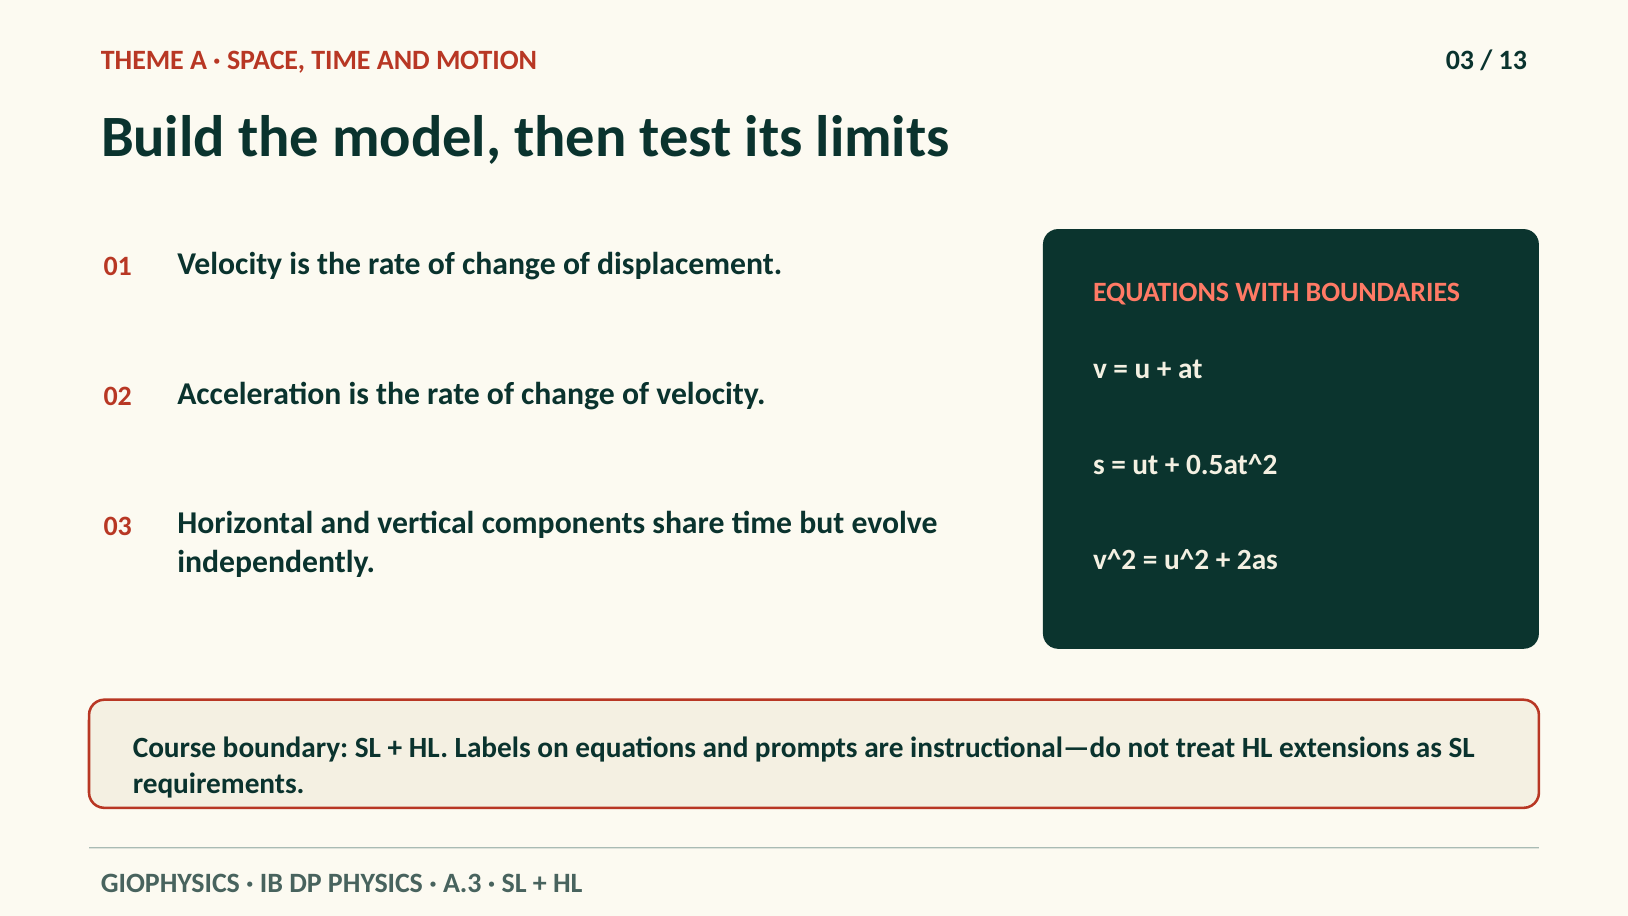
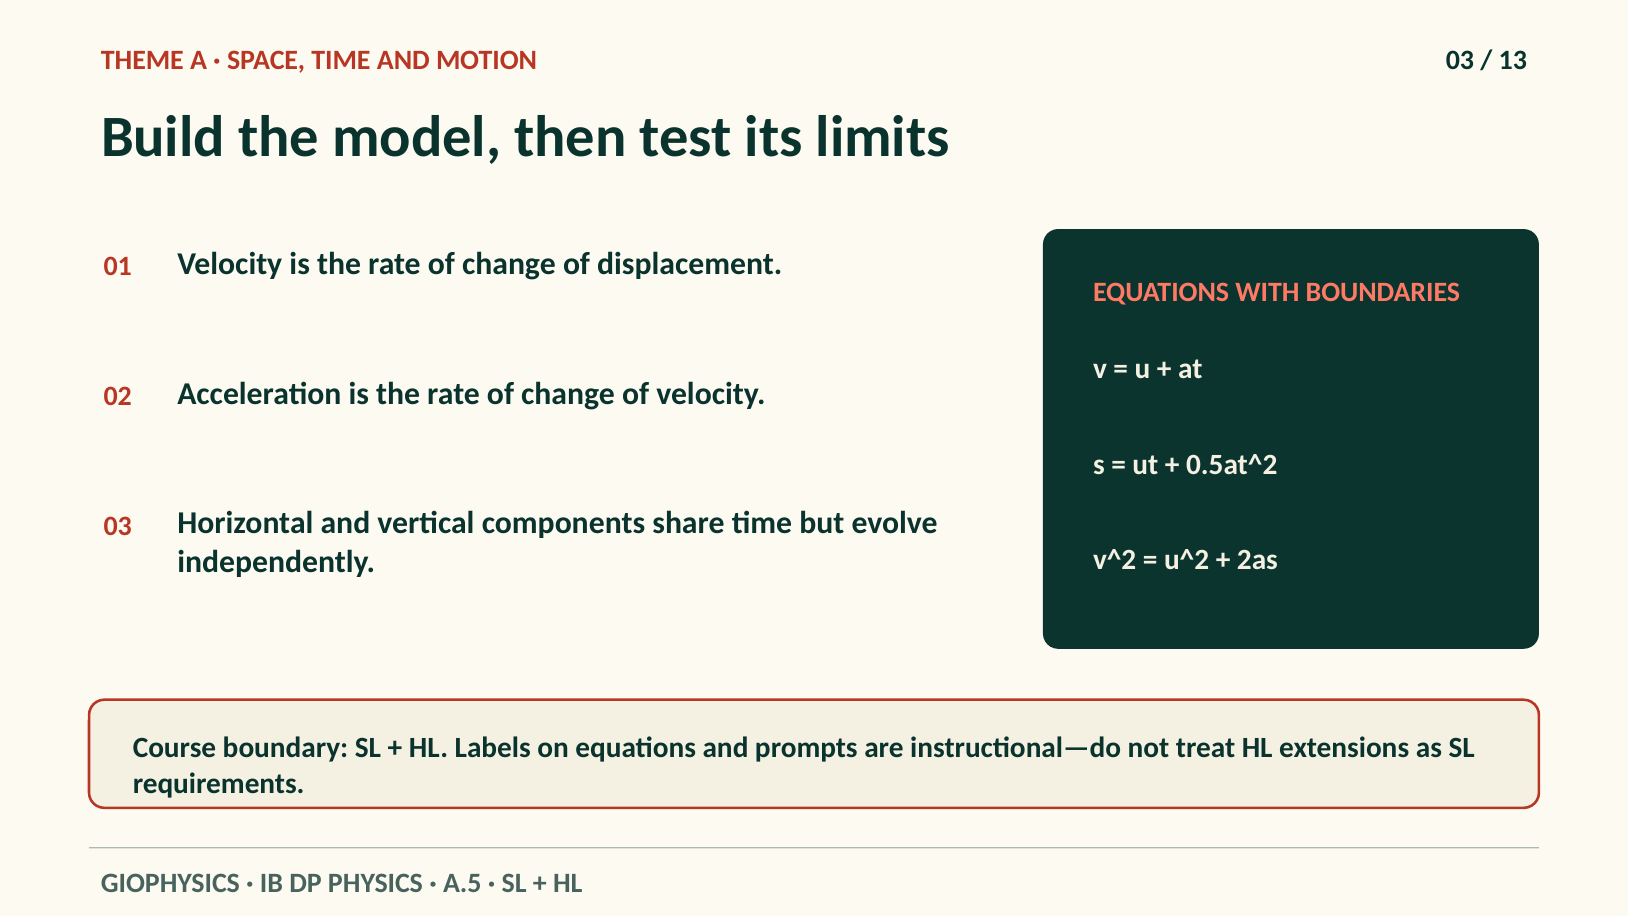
A.3: A.3 -> A.5
